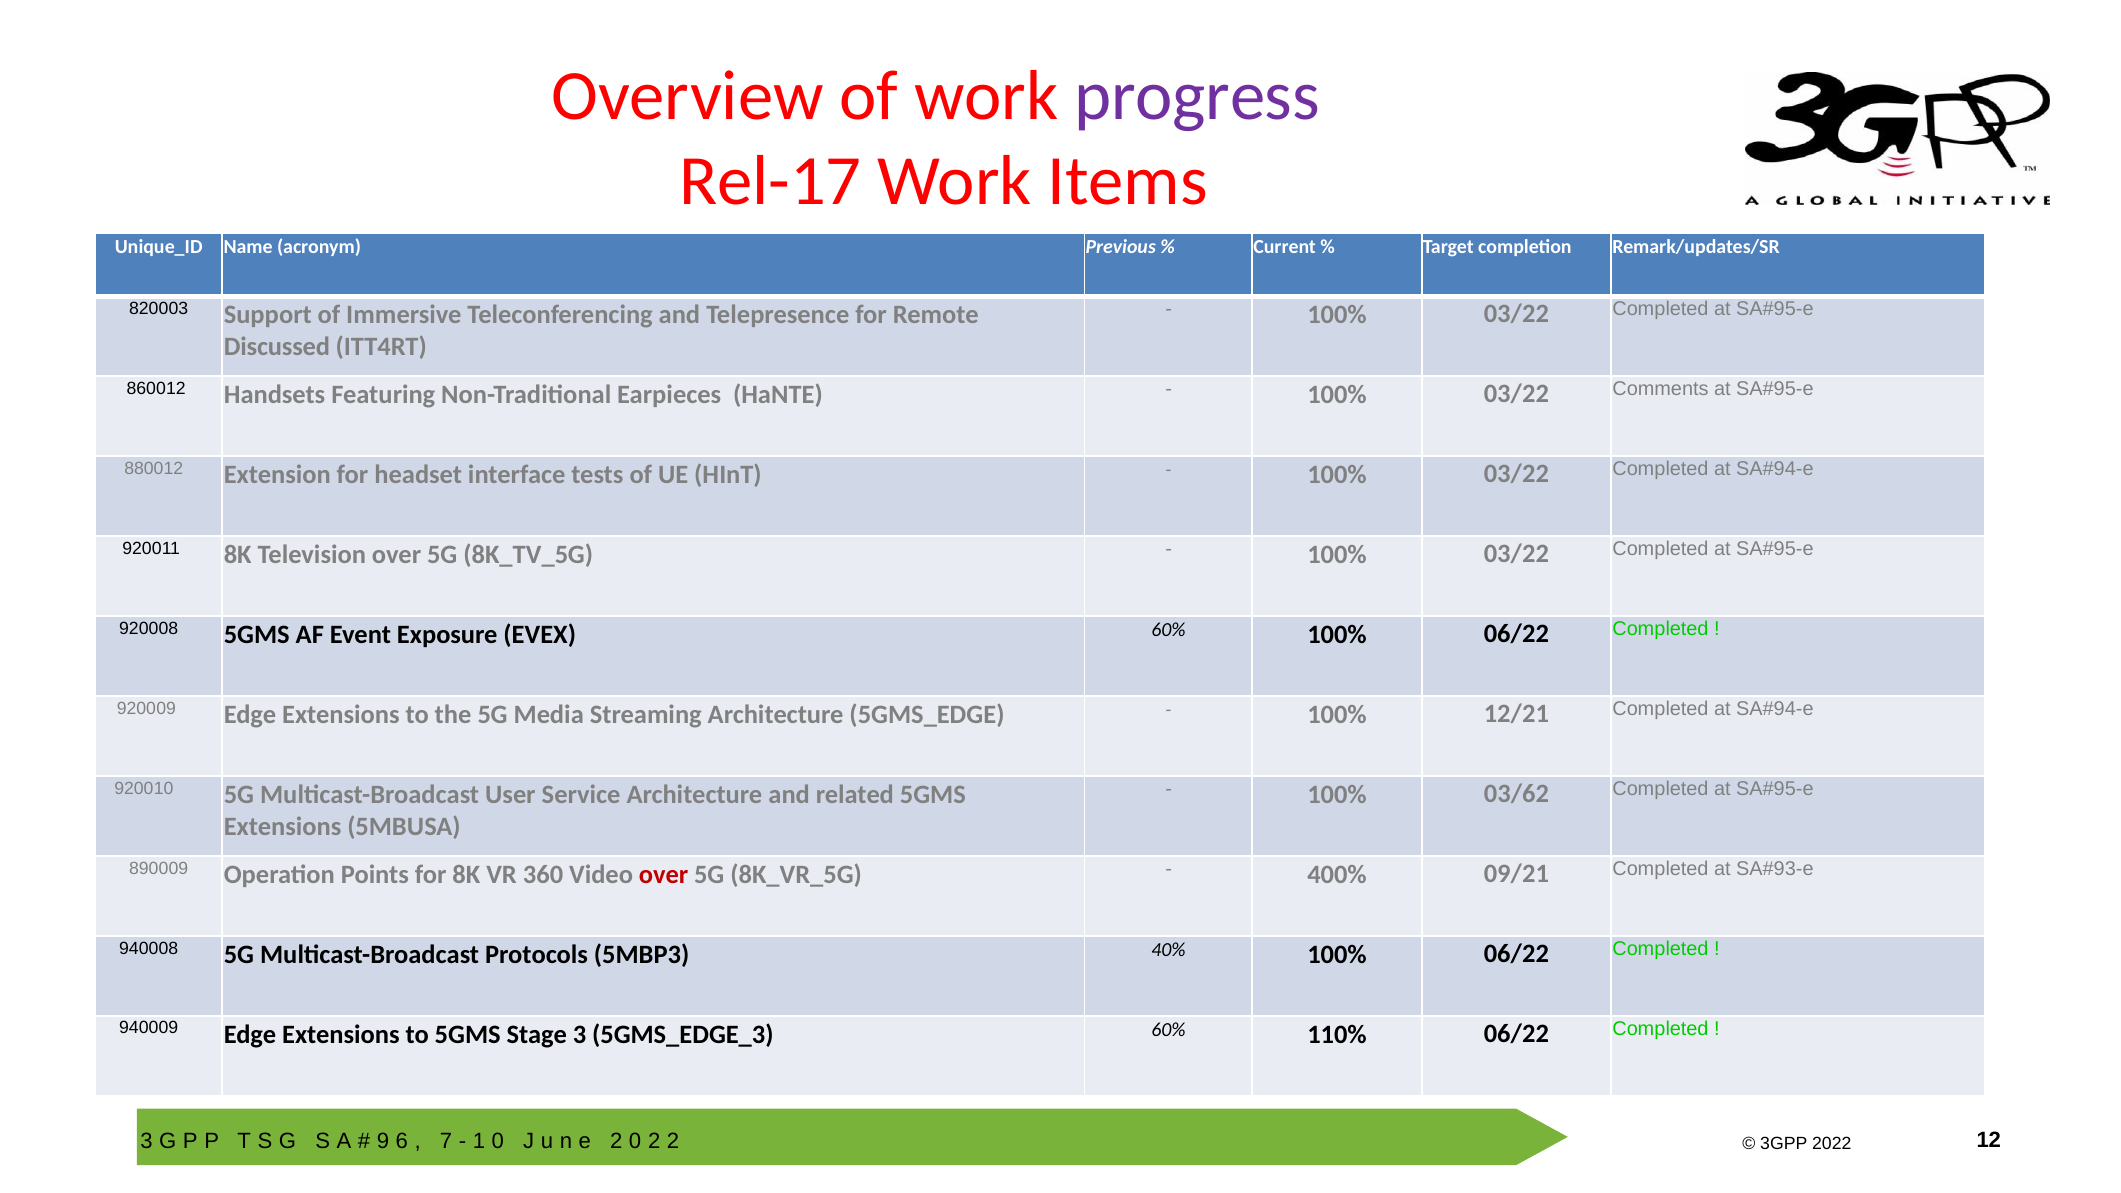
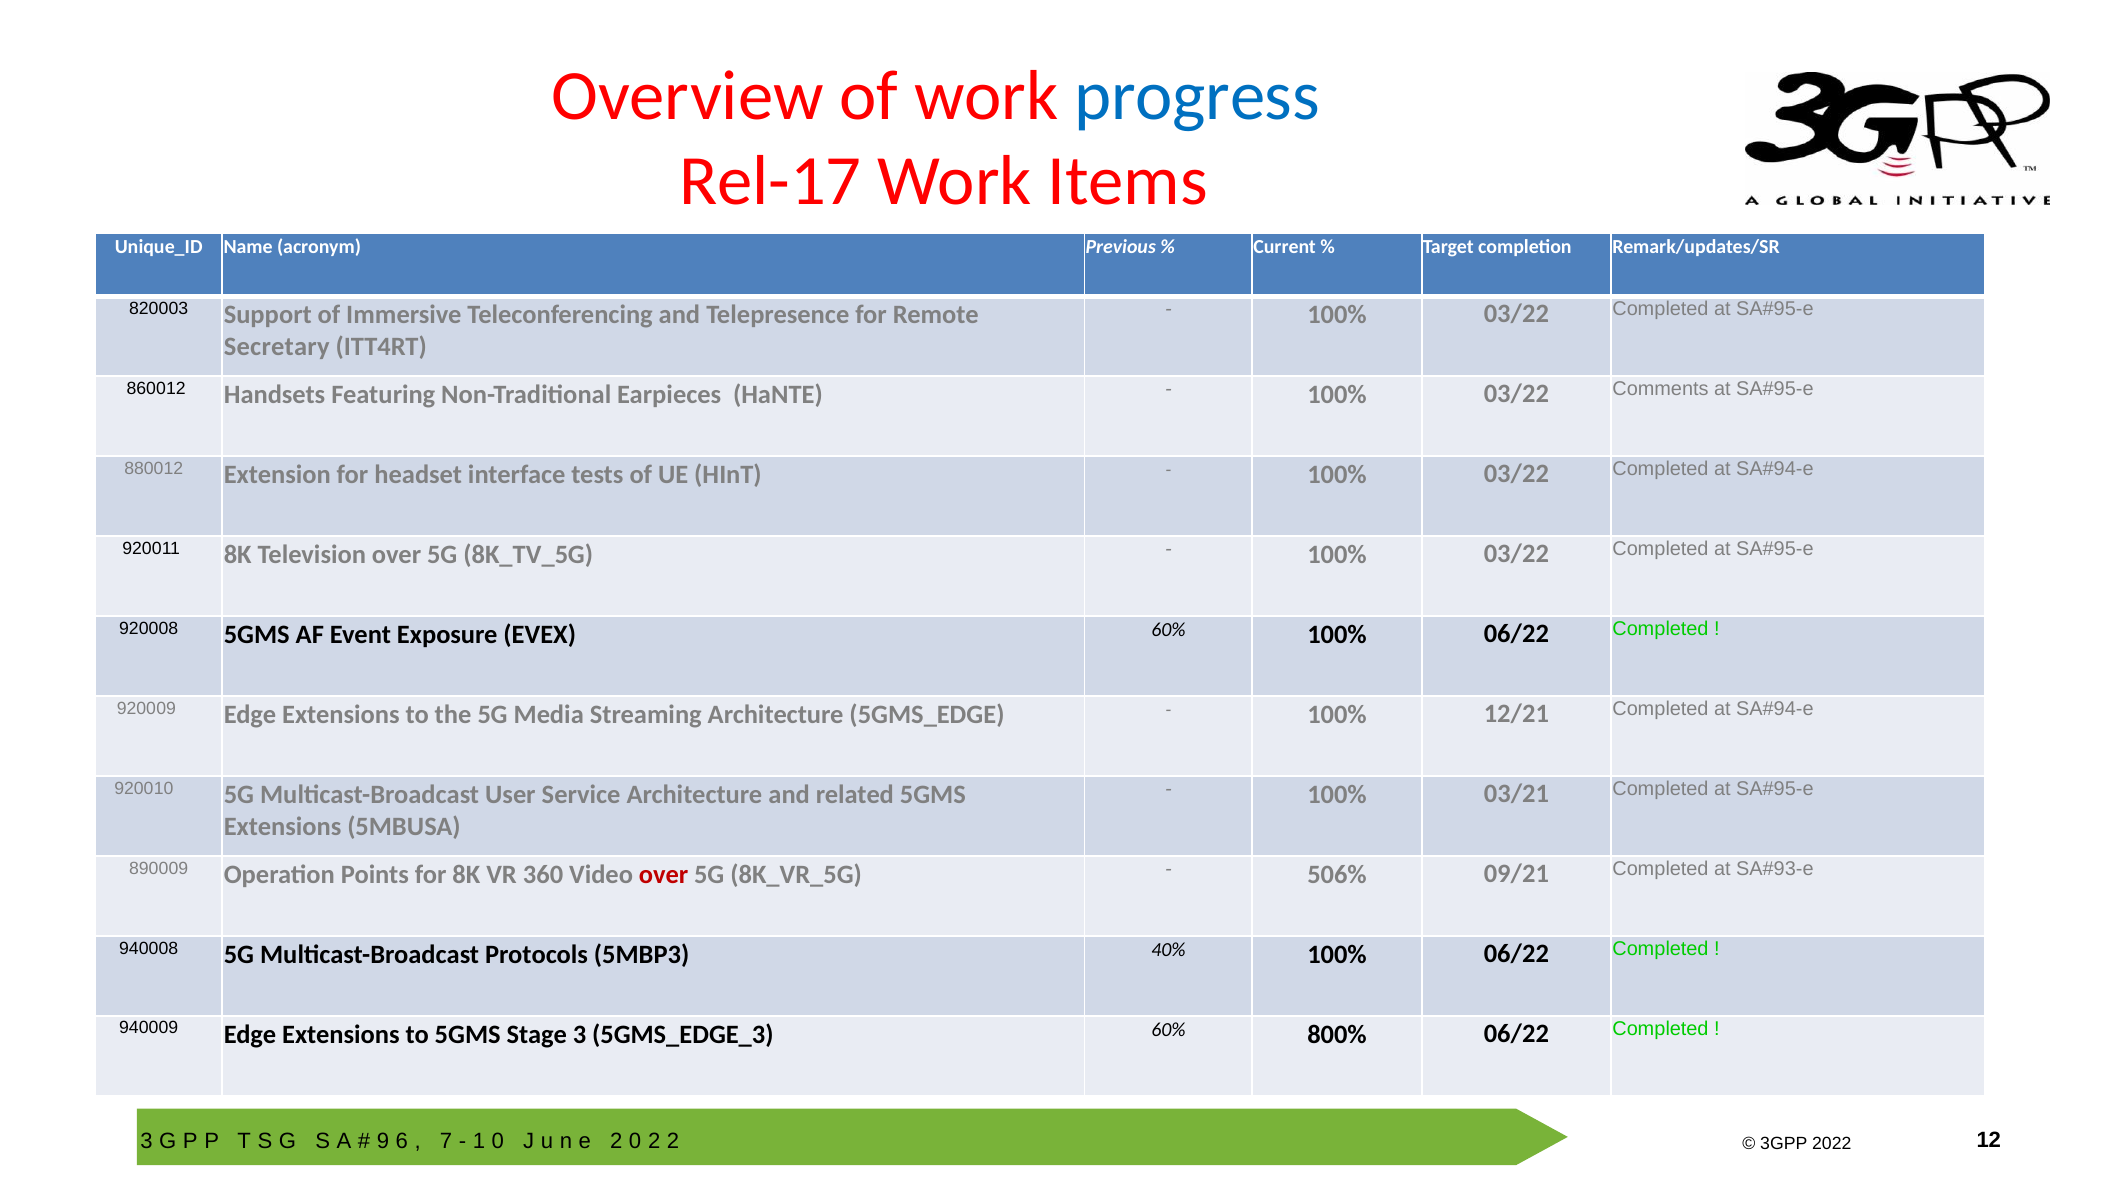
progress at (1197, 96) colour: purple -> blue
Discussed: Discussed -> Secretary
03/62: 03/62 -> 03/21
400%: 400% -> 506%
110%: 110% -> 800%
